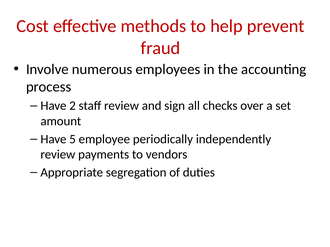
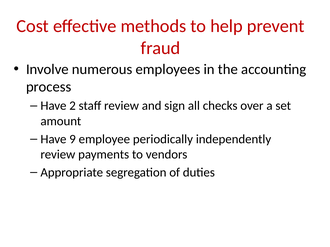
5: 5 -> 9
